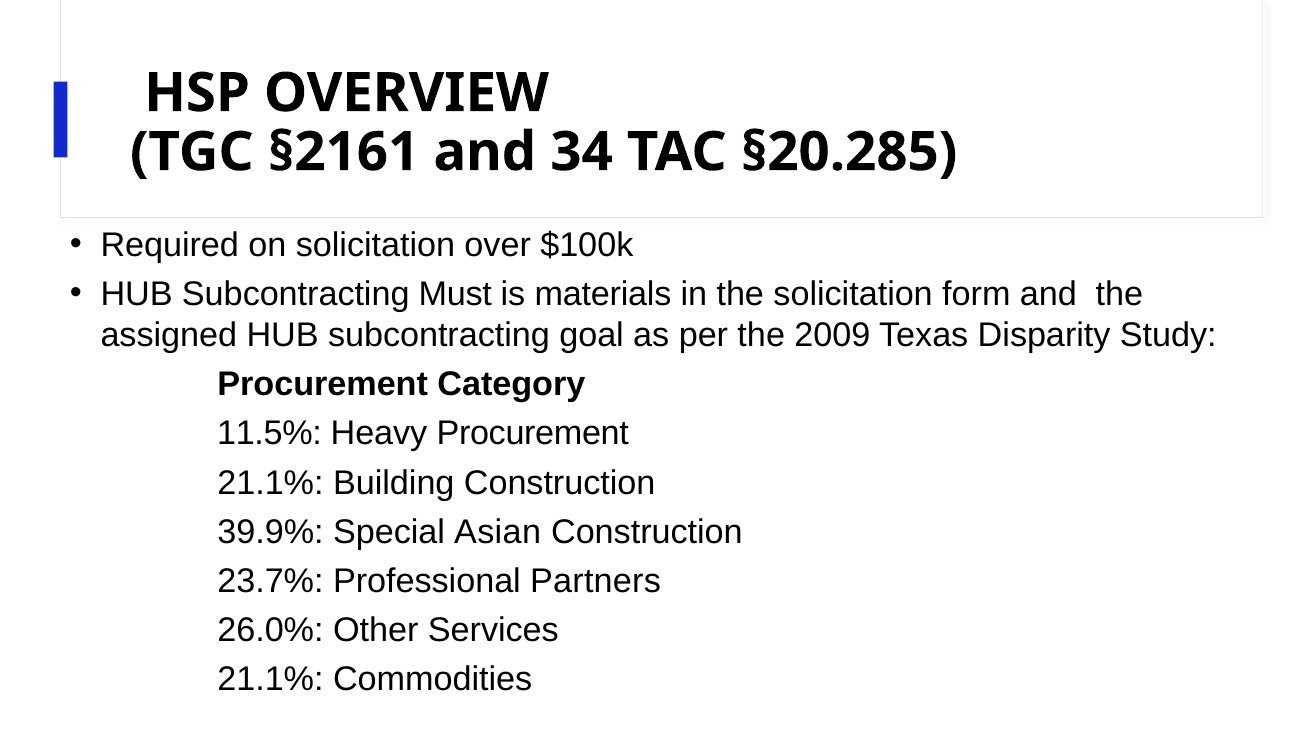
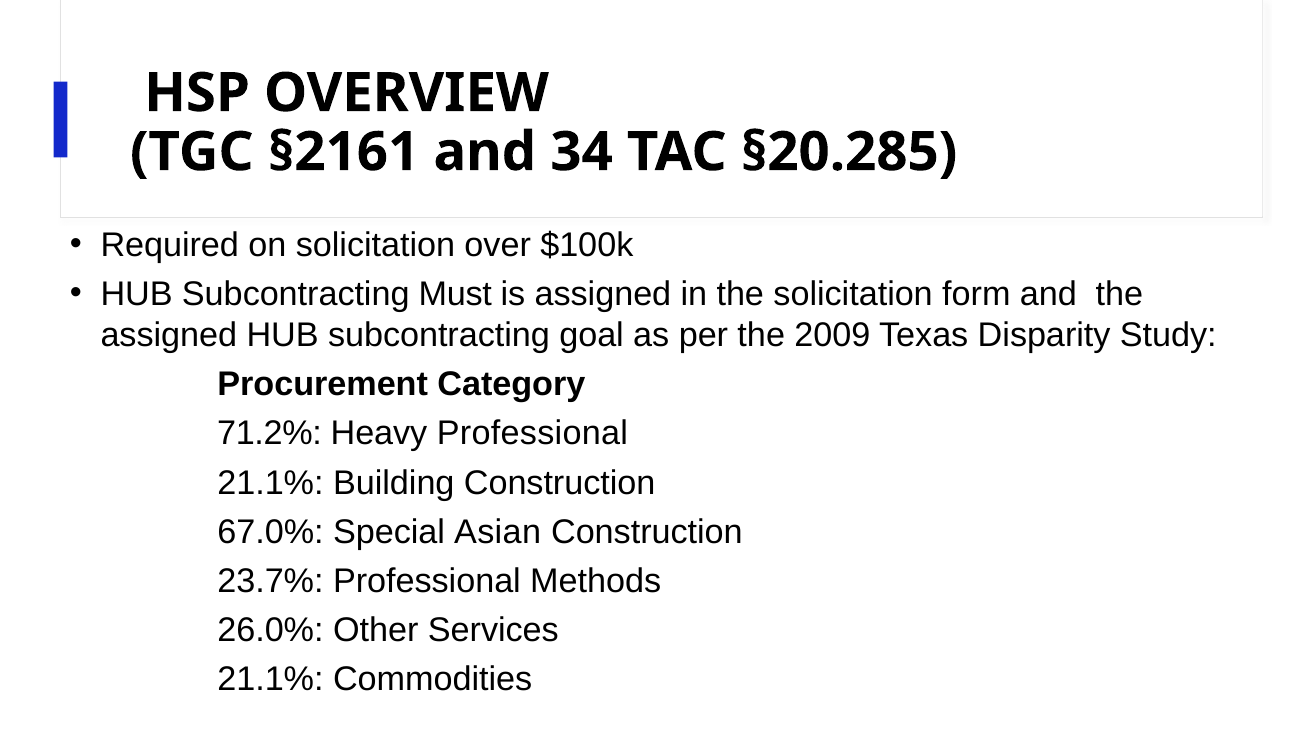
is materials: materials -> assigned
11.5%: 11.5% -> 71.2%
Heavy Procurement: Procurement -> Professional
39.9%: 39.9% -> 67.0%
Partners: Partners -> Methods
